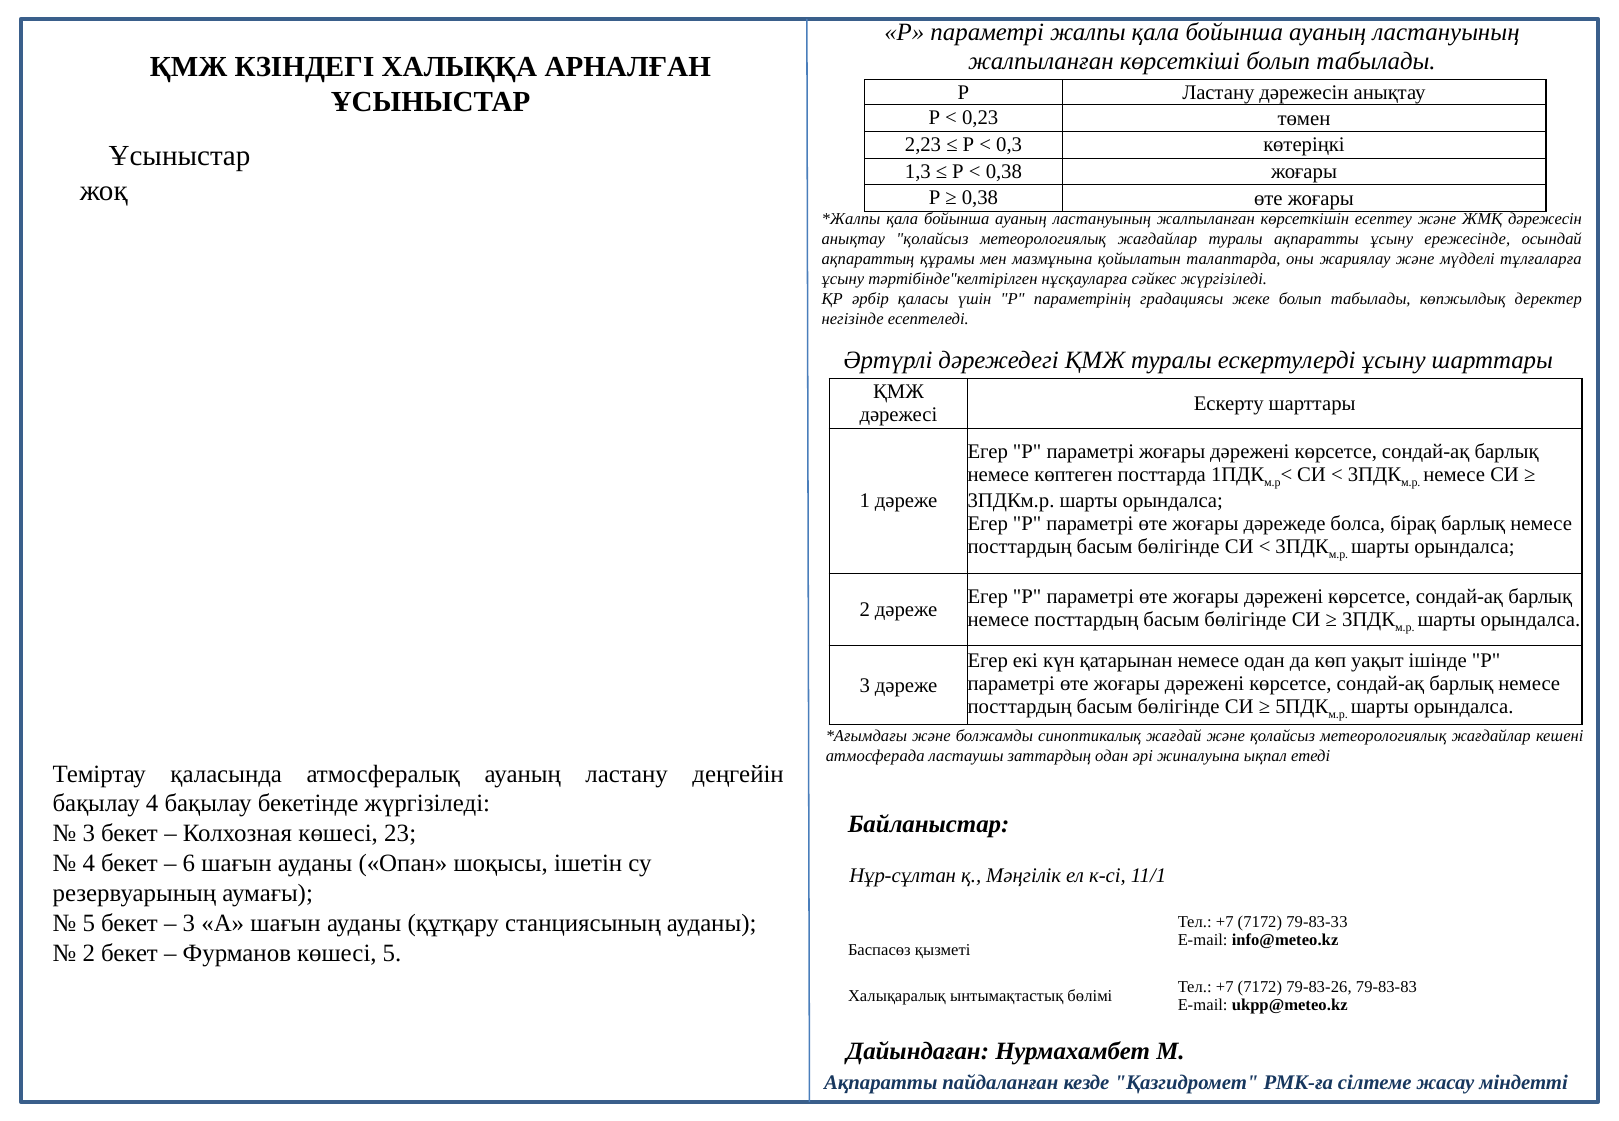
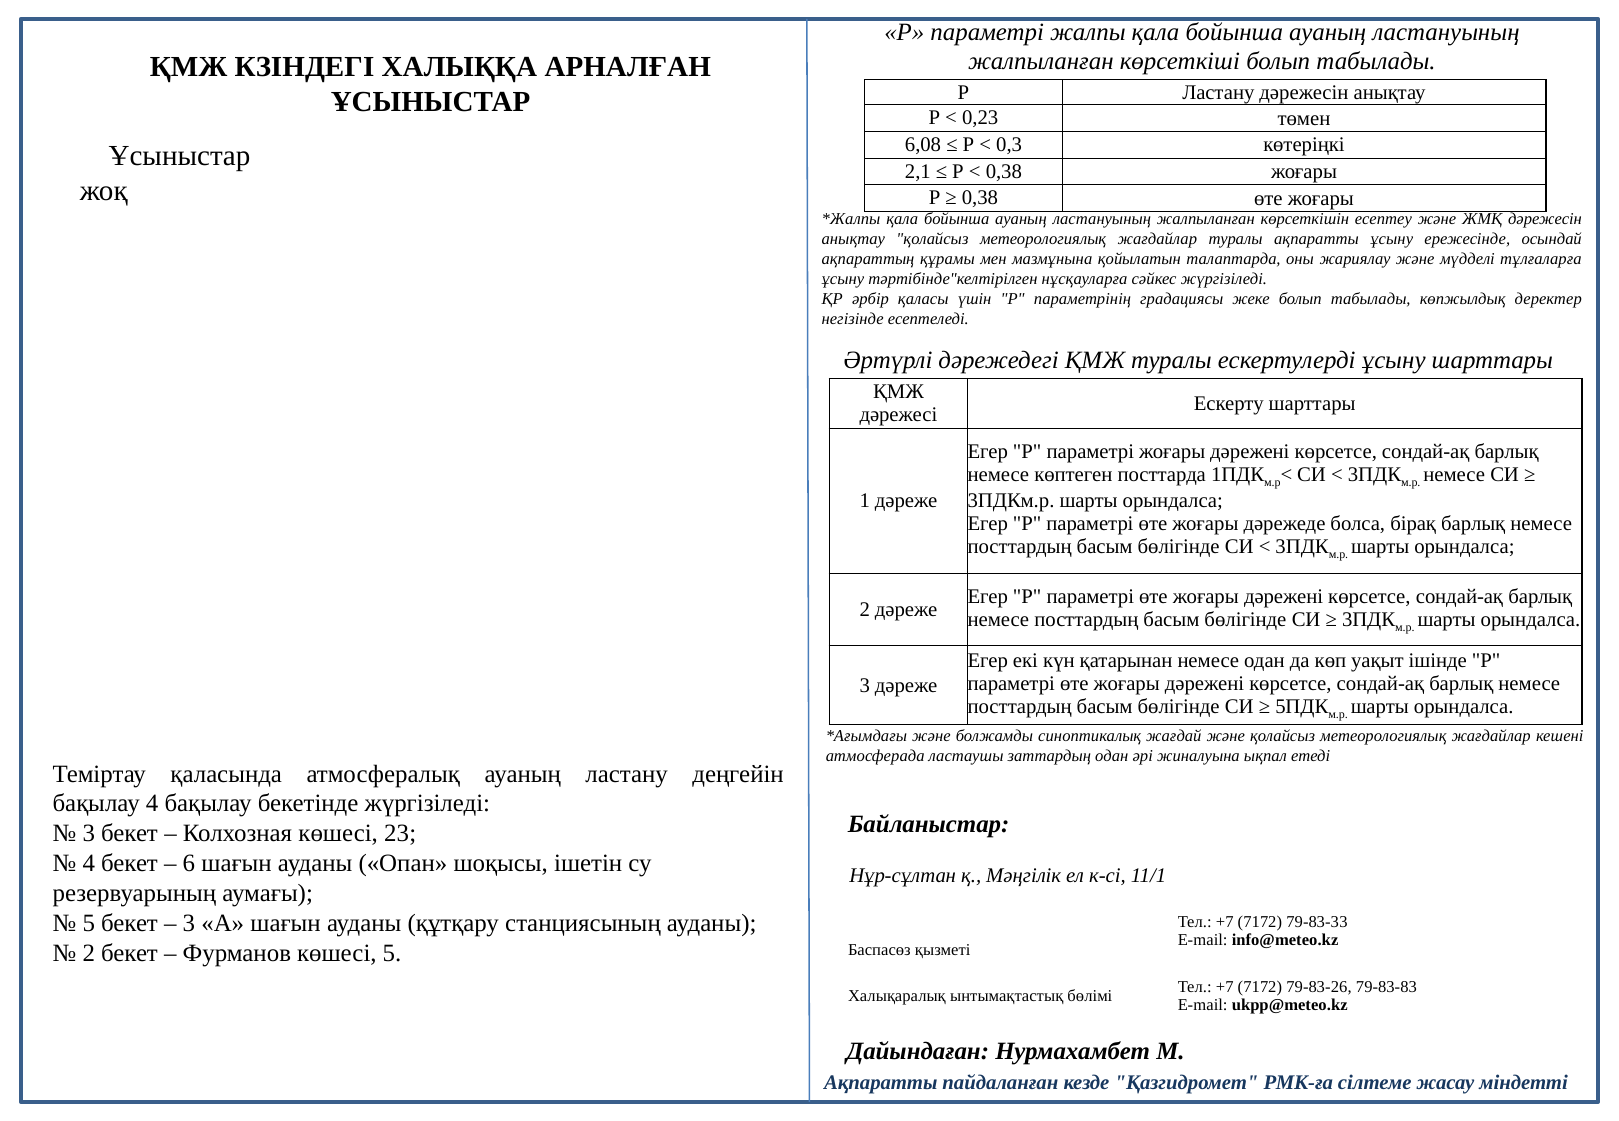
2,23: 2,23 -> 6,08
1,3: 1,3 -> 2,1
